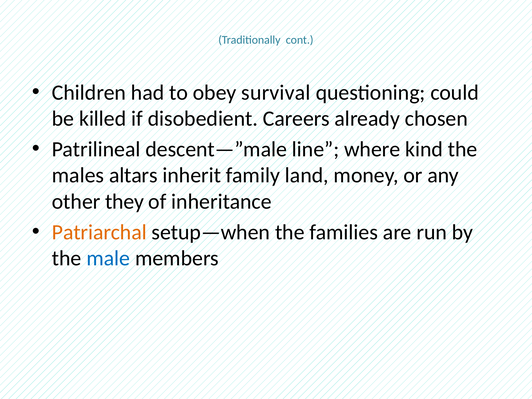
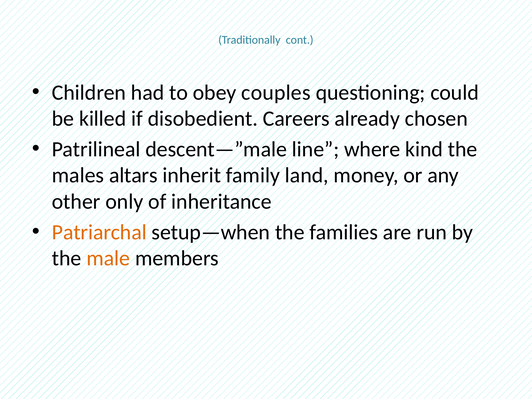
survival: survival -> couples
they: they -> only
male colour: blue -> orange
